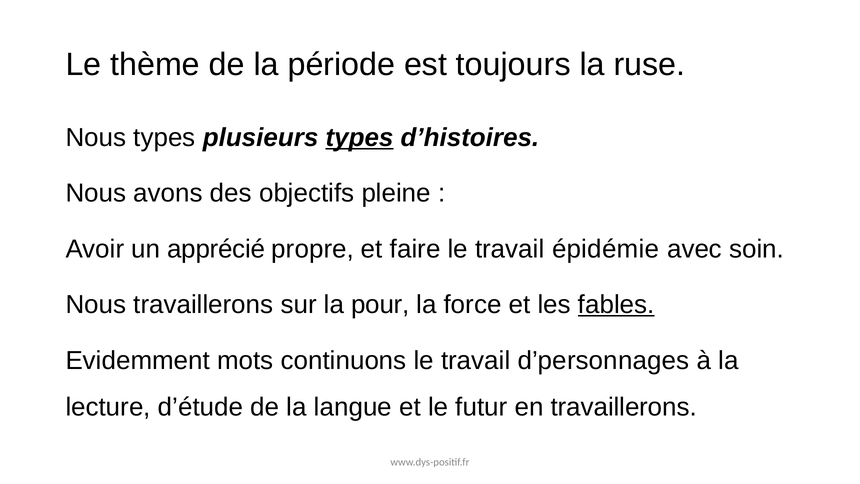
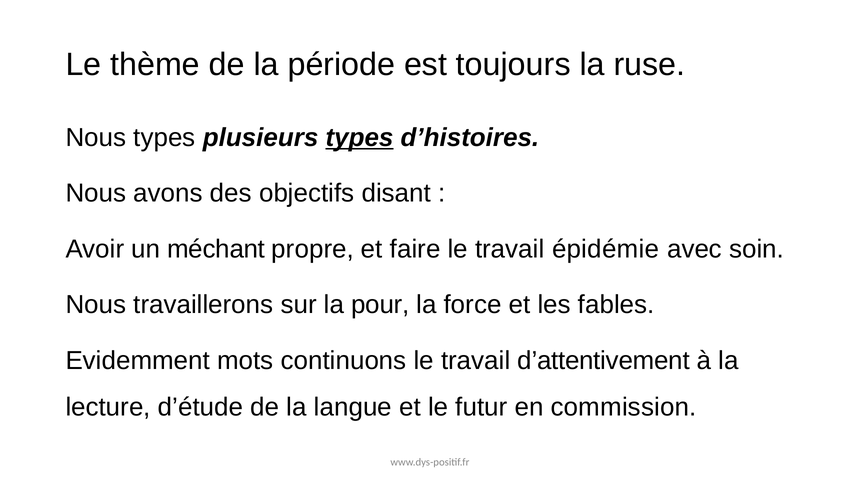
pleine: pleine -> disant
apprécié: apprécié -> méchant
fables underline: present -> none
d’personnages: d’personnages -> d’attentivement
en travaillerons: travaillerons -> commission
